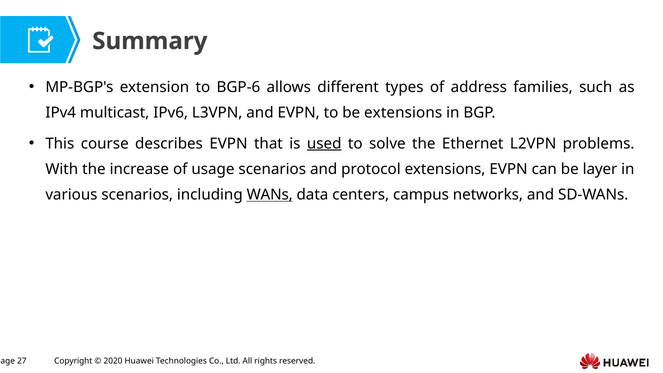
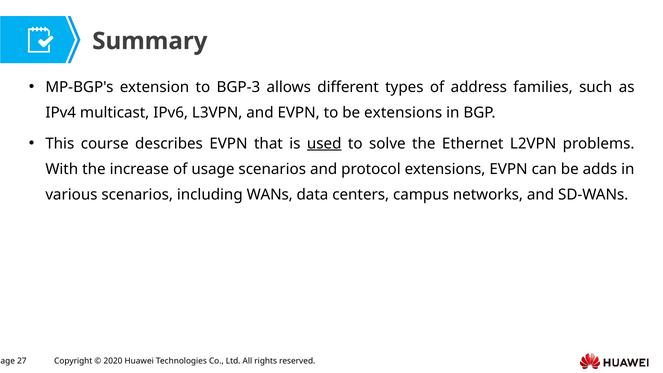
BGP-6: BGP-6 -> BGP-3
layer: layer -> adds
WANs underline: present -> none
